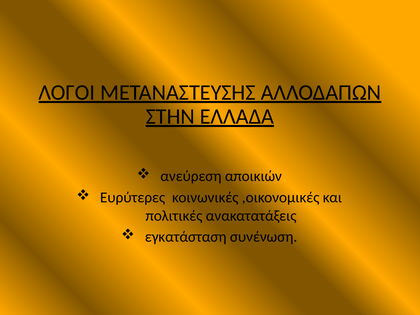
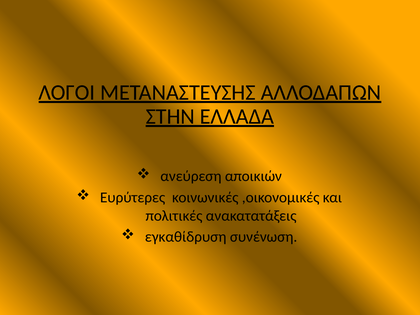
εγκατάσταση: εγκατάσταση -> εγκαθίδρυση
